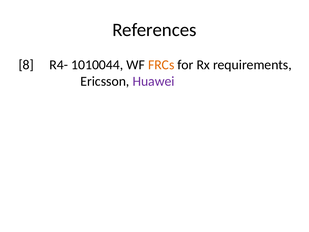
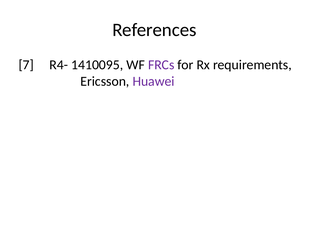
8: 8 -> 7
1010044: 1010044 -> 1410095
FRCs colour: orange -> purple
